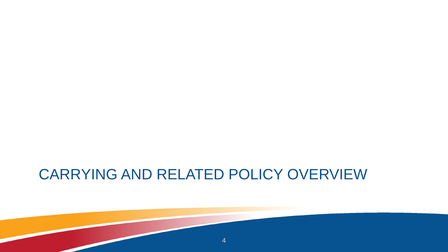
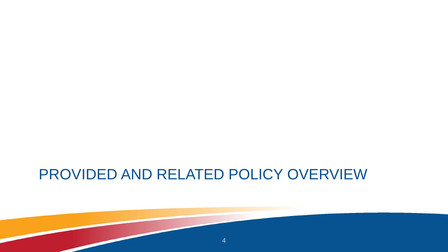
CARRYING: CARRYING -> PROVIDED
